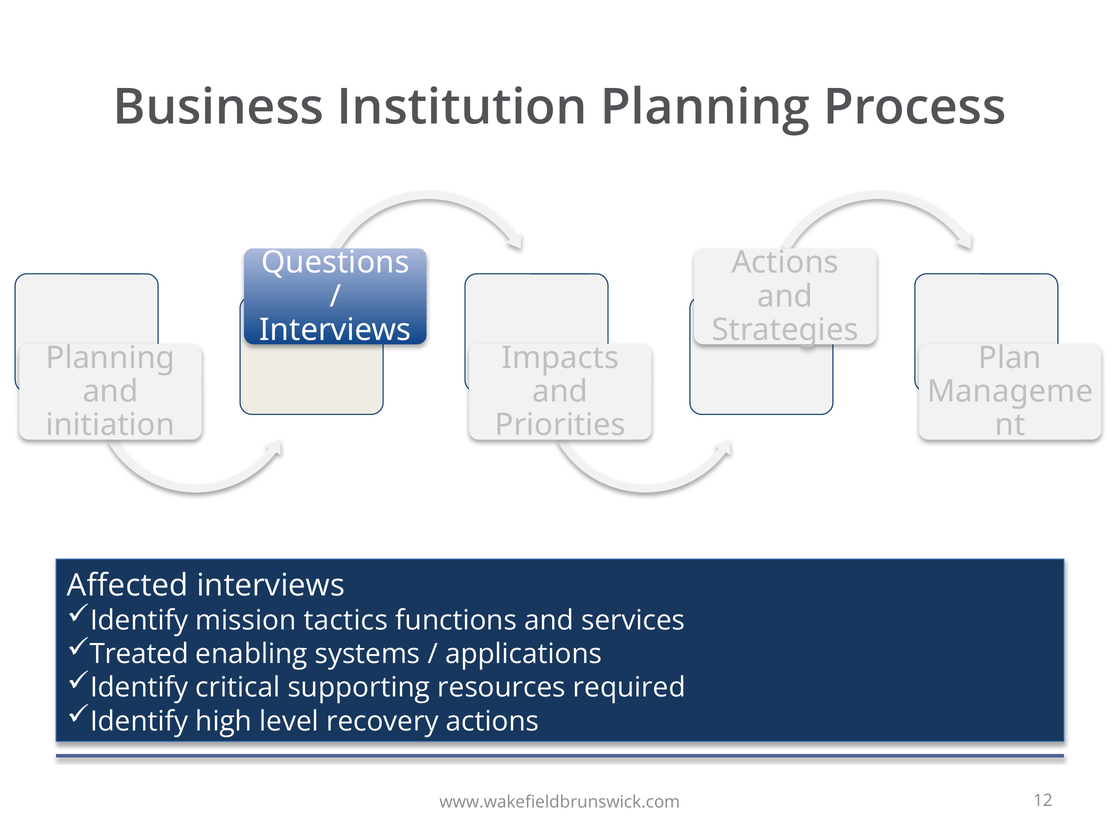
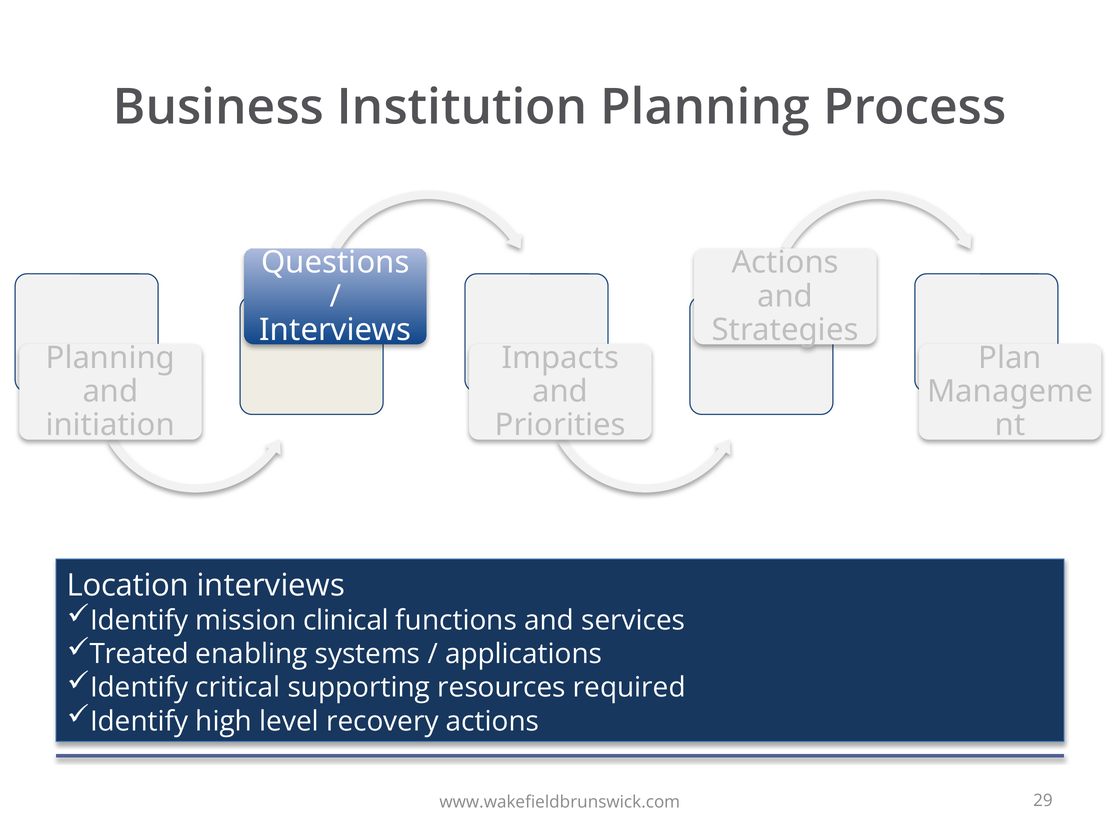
Affected: Affected -> Location
tactics: tactics -> clinical
12: 12 -> 29
